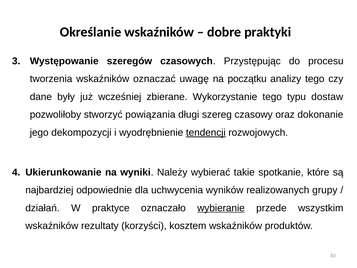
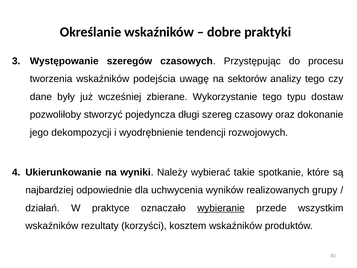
oznaczać: oznaczać -> podejścia
początku: początku -> sektorów
powiązania: powiązania -> pojedyncza
tendencji underline: present -> none
